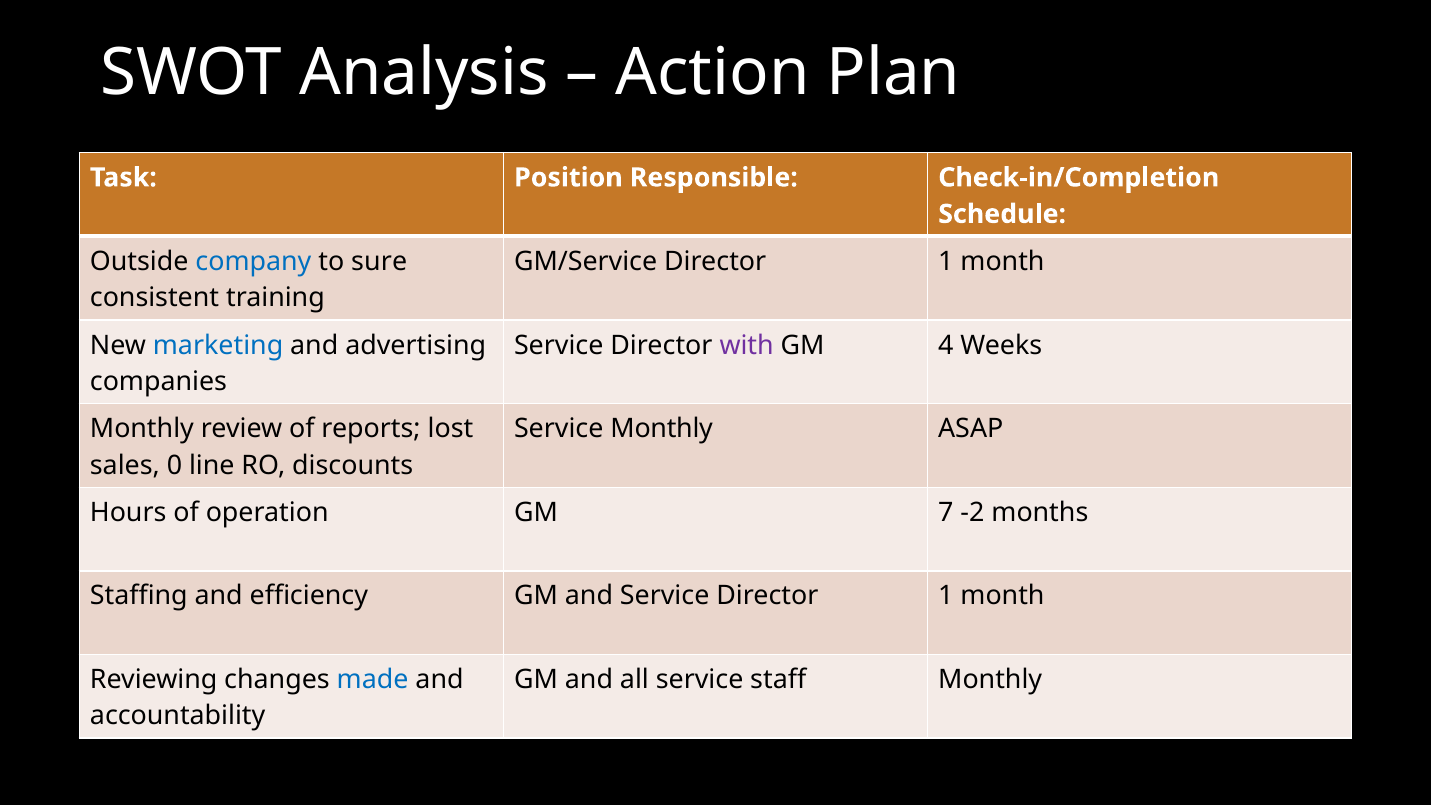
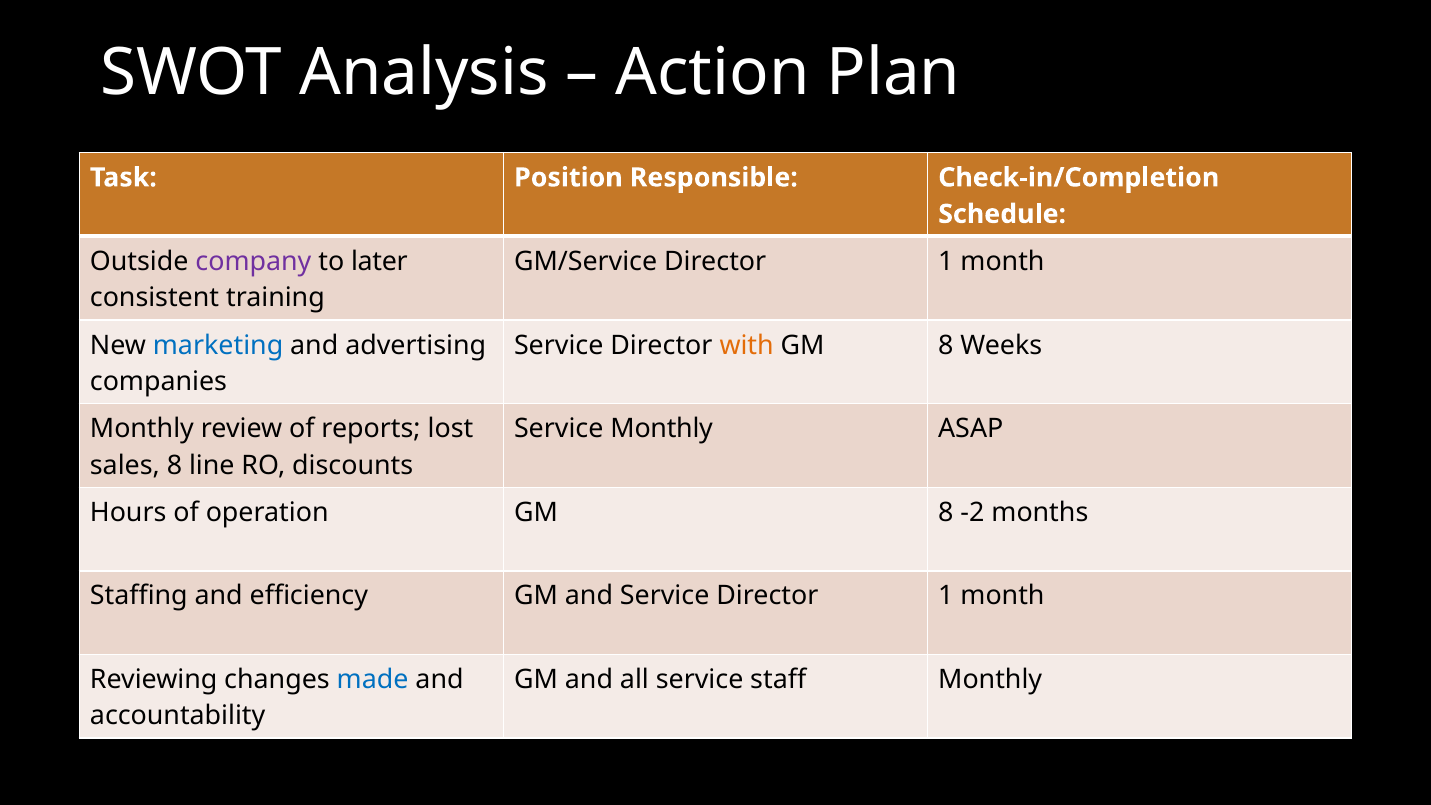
company colour: blue -> purple
sure: sure -> later
with colour: purple -> orange
4 at (946, 345): 4 -> 8
sales 0: 0 -> 8
operation GM 7: 7 -> 8
